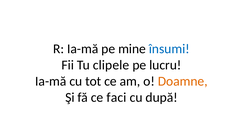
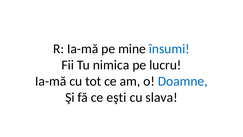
clipele: clipele -> nimica
Doamne colour: orange -> blue
faci: faci -> eşti
după: după -> slava
